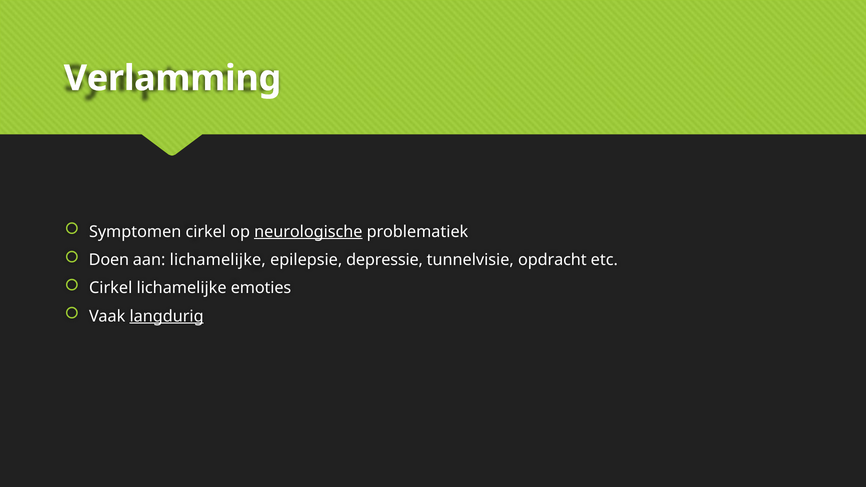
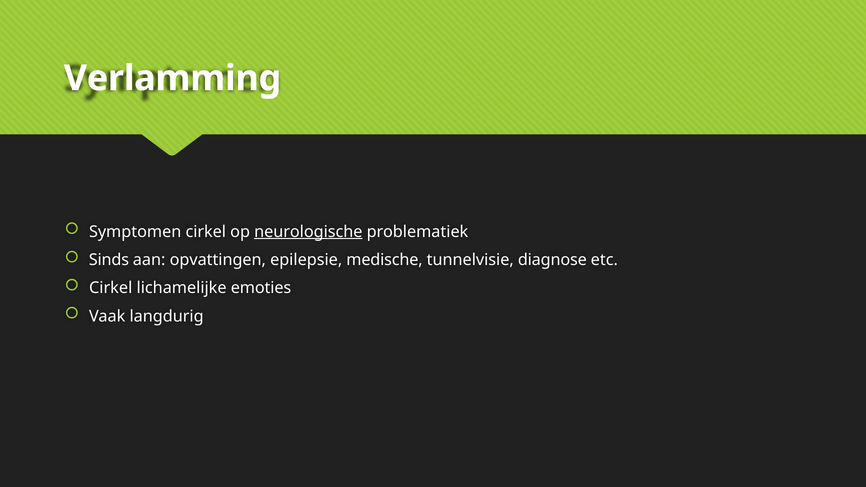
Doen: Doen -> Sinds
aan lichamelijke: lichamelijke -> opvattingen
depressie: depressie -> medische
opdracht: opdracht -> diagnose
langdurig underline: present -> none
